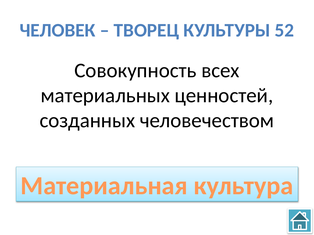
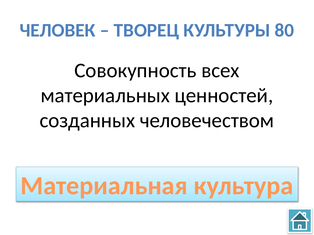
52: 52 -> 80
